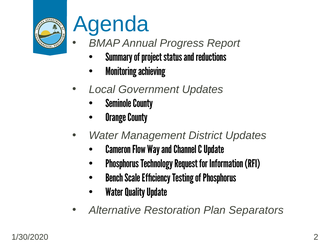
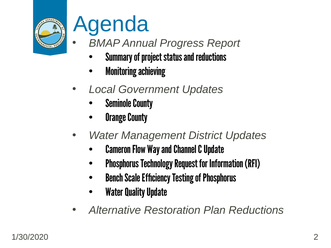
Plan Separators: Separators -> Reductions
